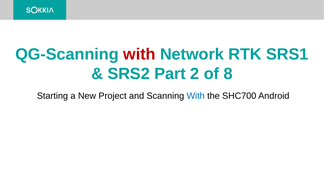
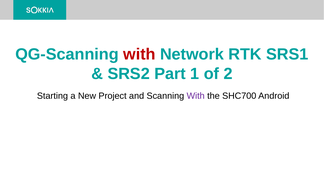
2: 2 -> 1
8: 8 -> 2
With at (196, 96) colour: blue -> purple
